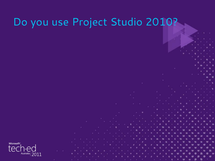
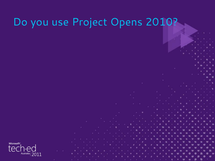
Studio: Studio -> Opens
